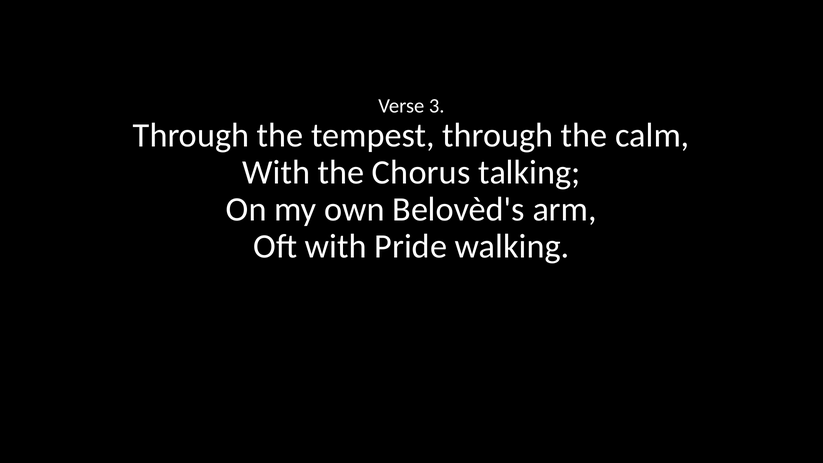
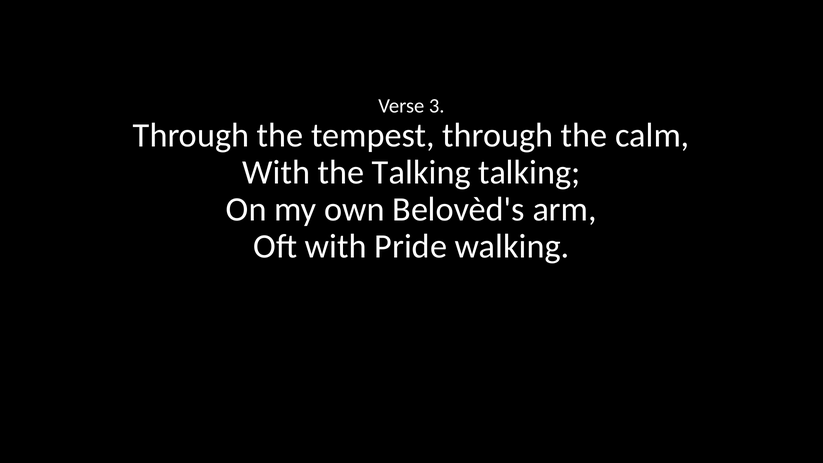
the Chorus: Chorus -> Talking
